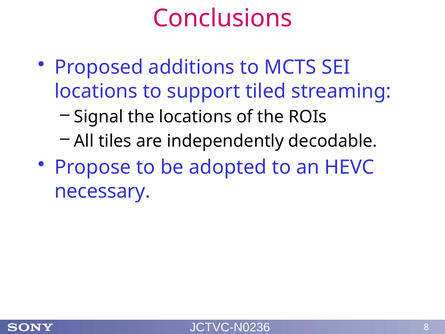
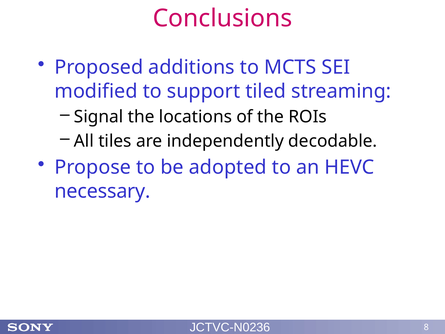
locations at (96, 91): locations -> modified
